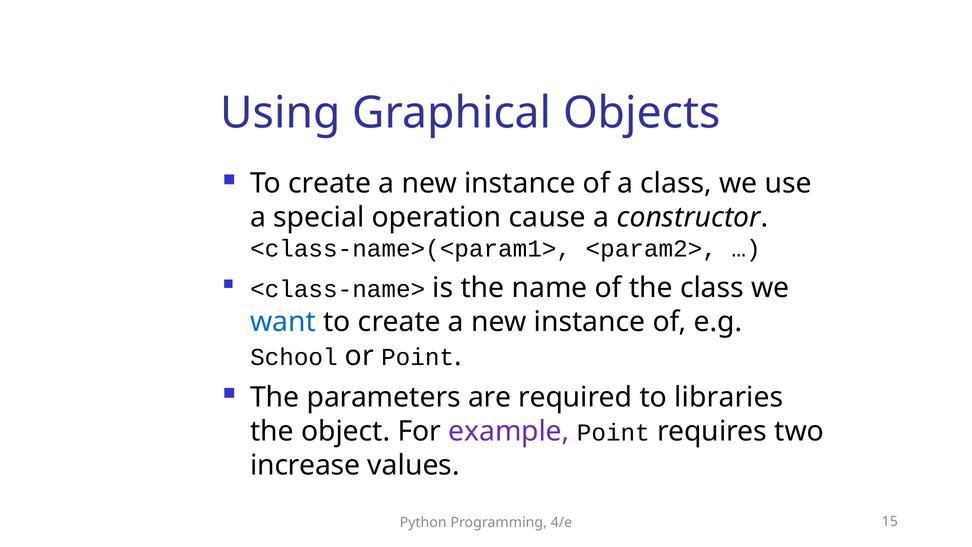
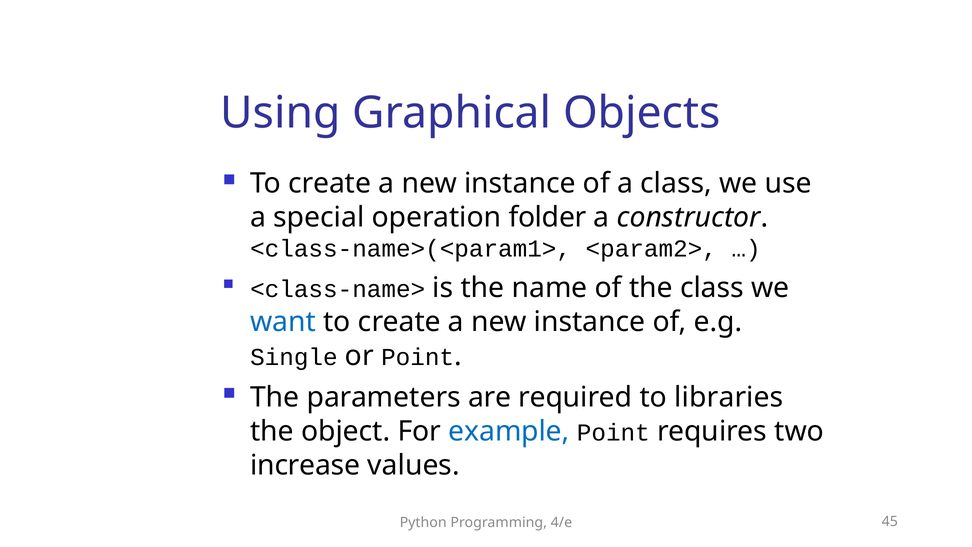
cause: cause -> folder
School: School -> Single
example colour: purple -> blue
15: 15 -> 45
